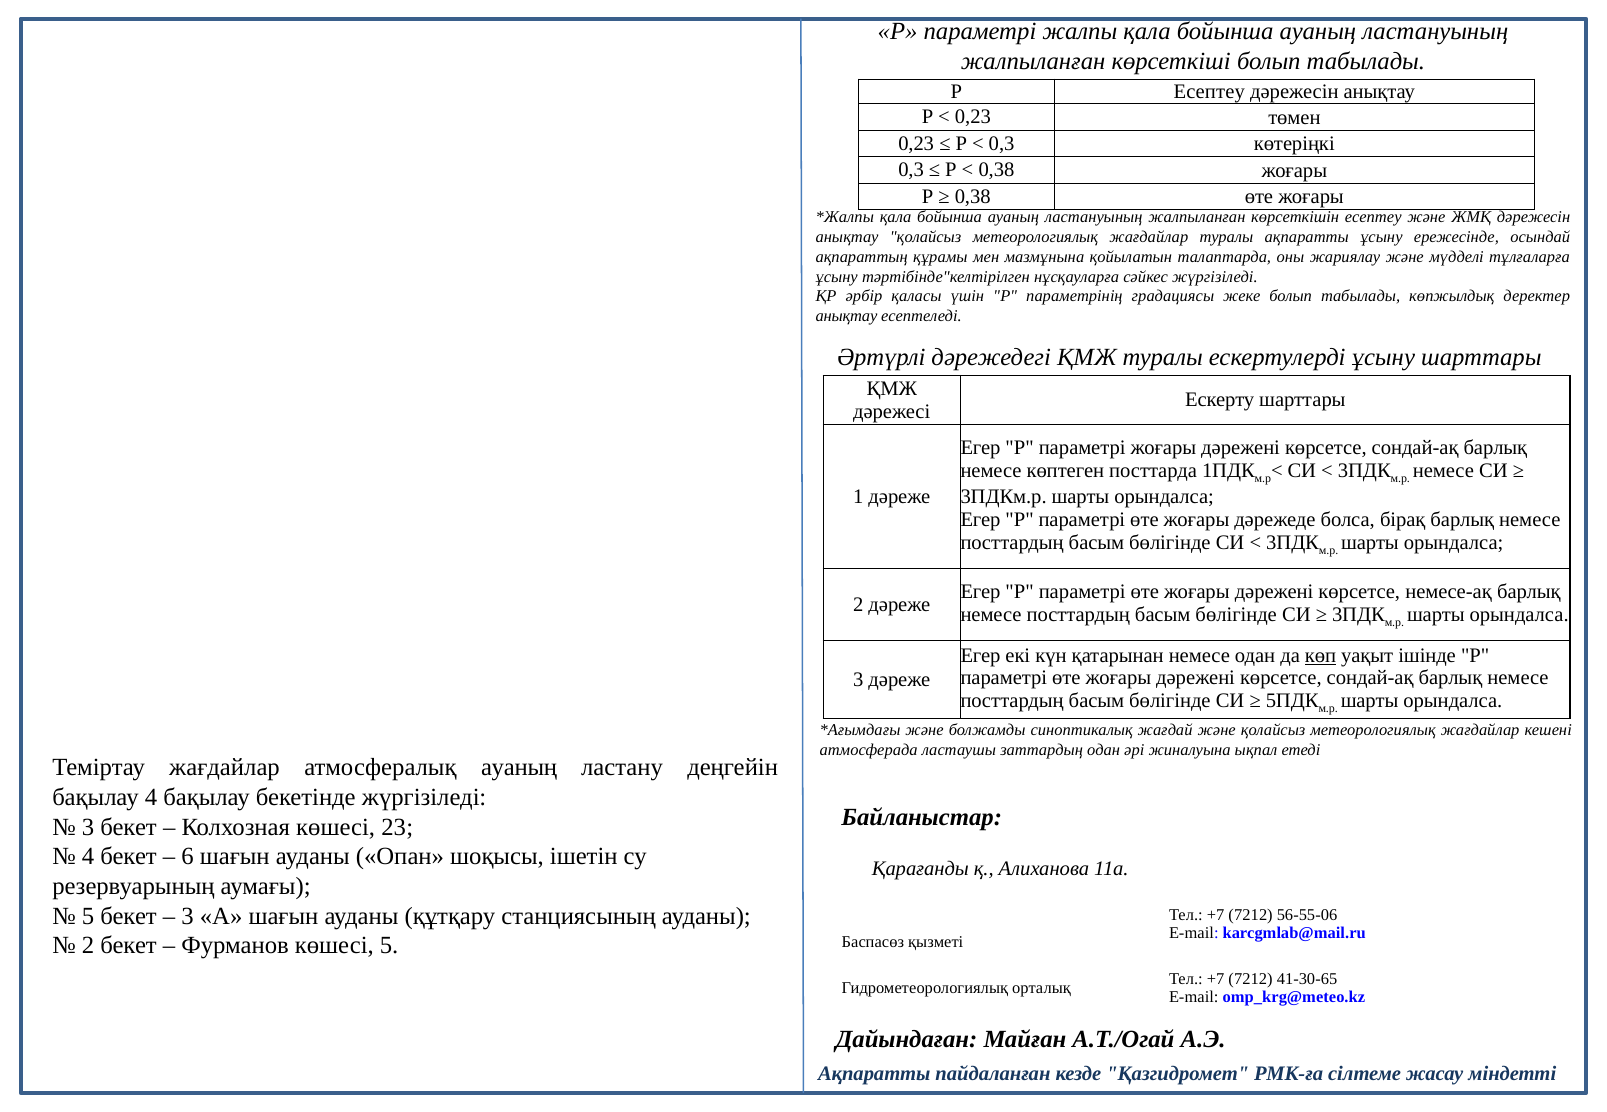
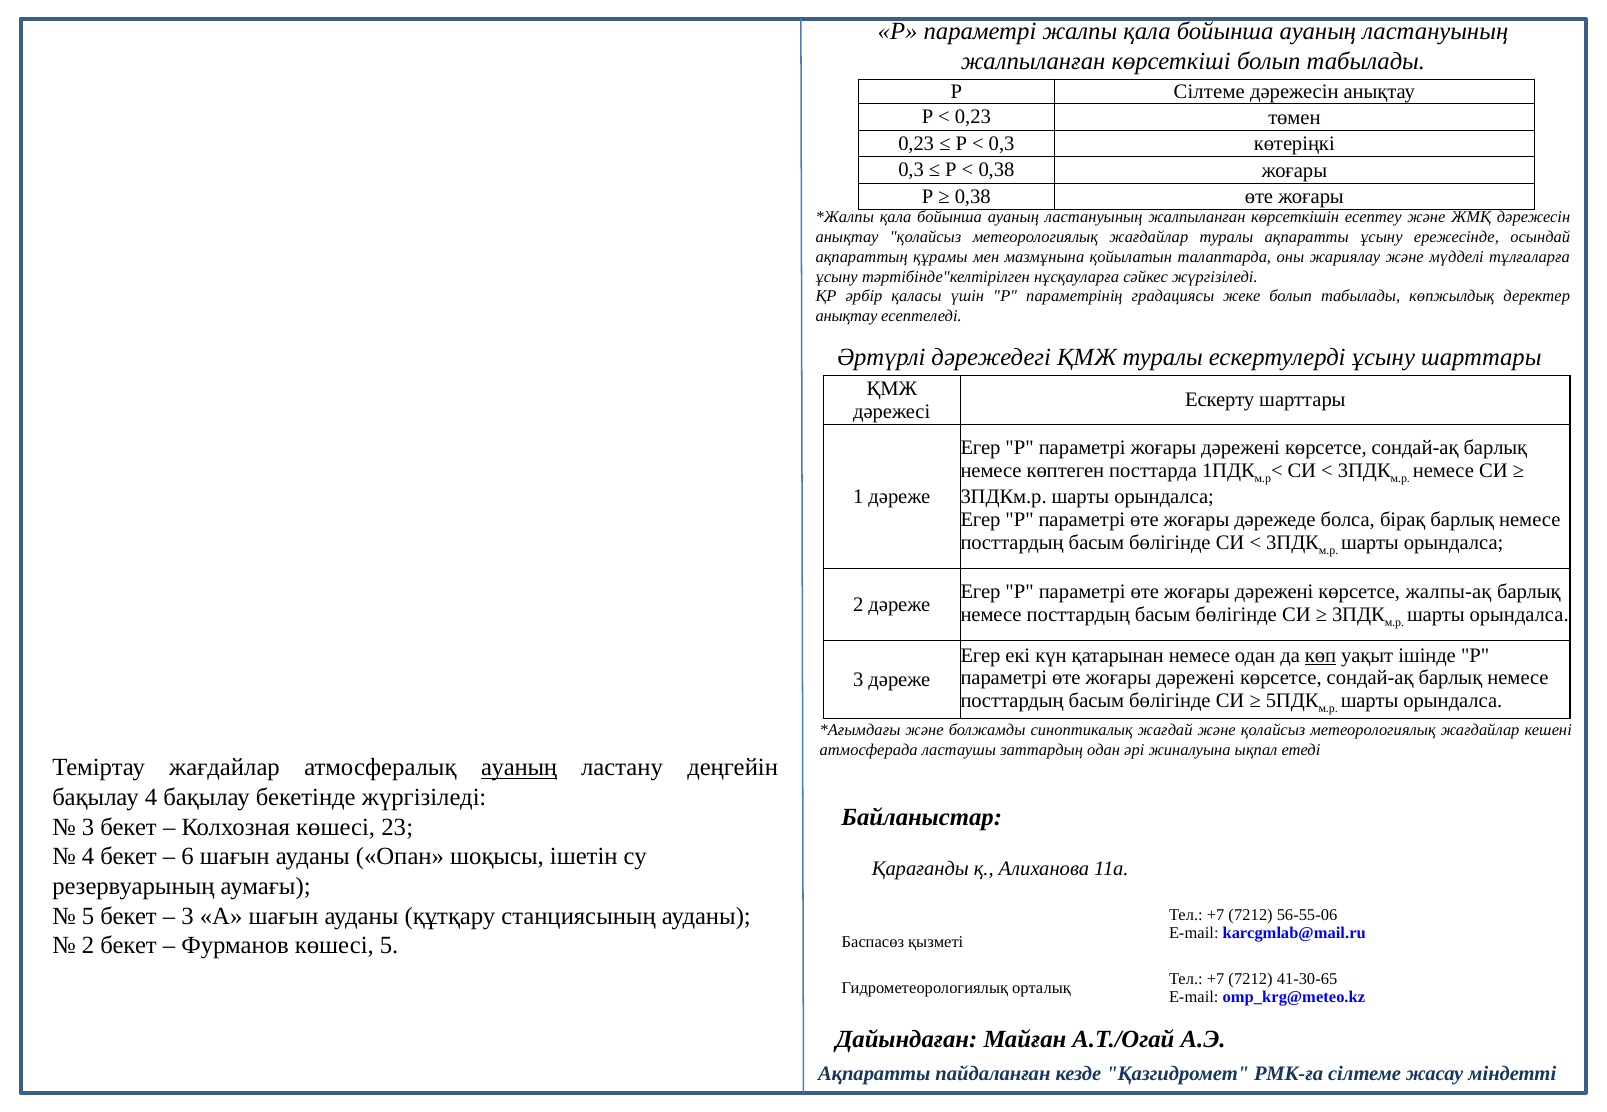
Р Есептеу: Есептеу -> Сілтеме
немесе-ақ: немесе-ақ -> жалпы-ақ
ауаның at (519, 768) underline: none -> present
